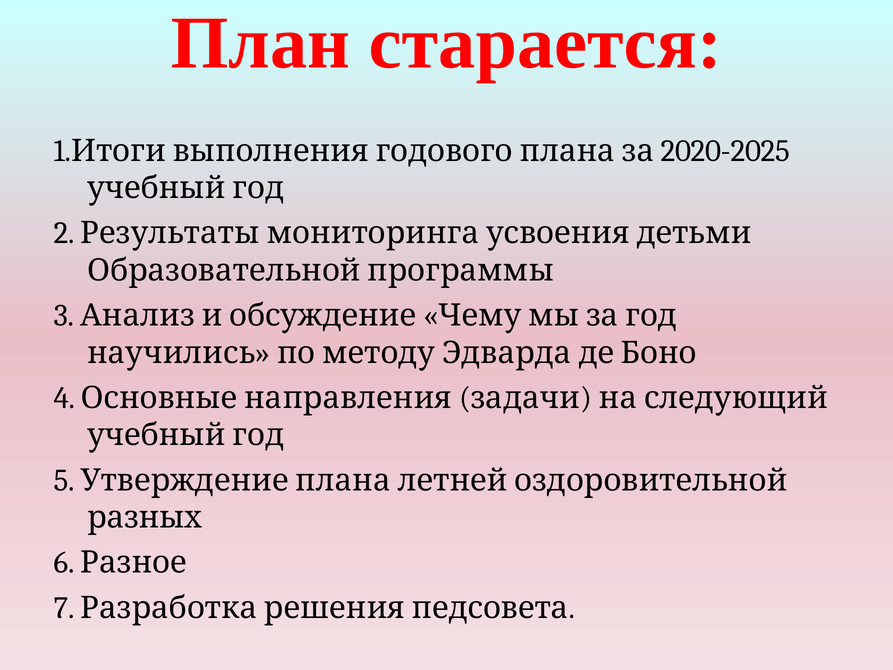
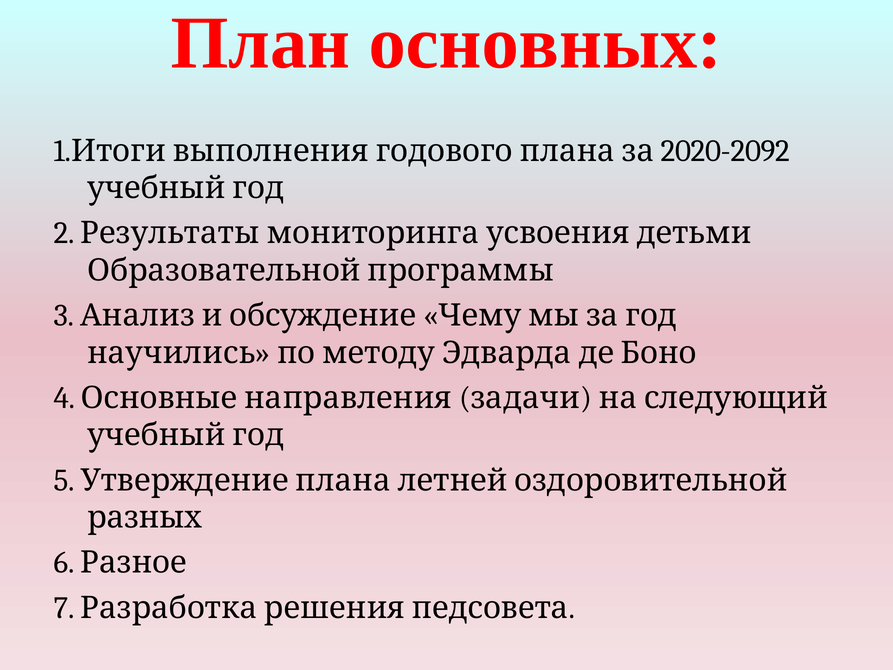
старается: старается -> основных
2020-2025: 2020-2025 -> 2020-2092
